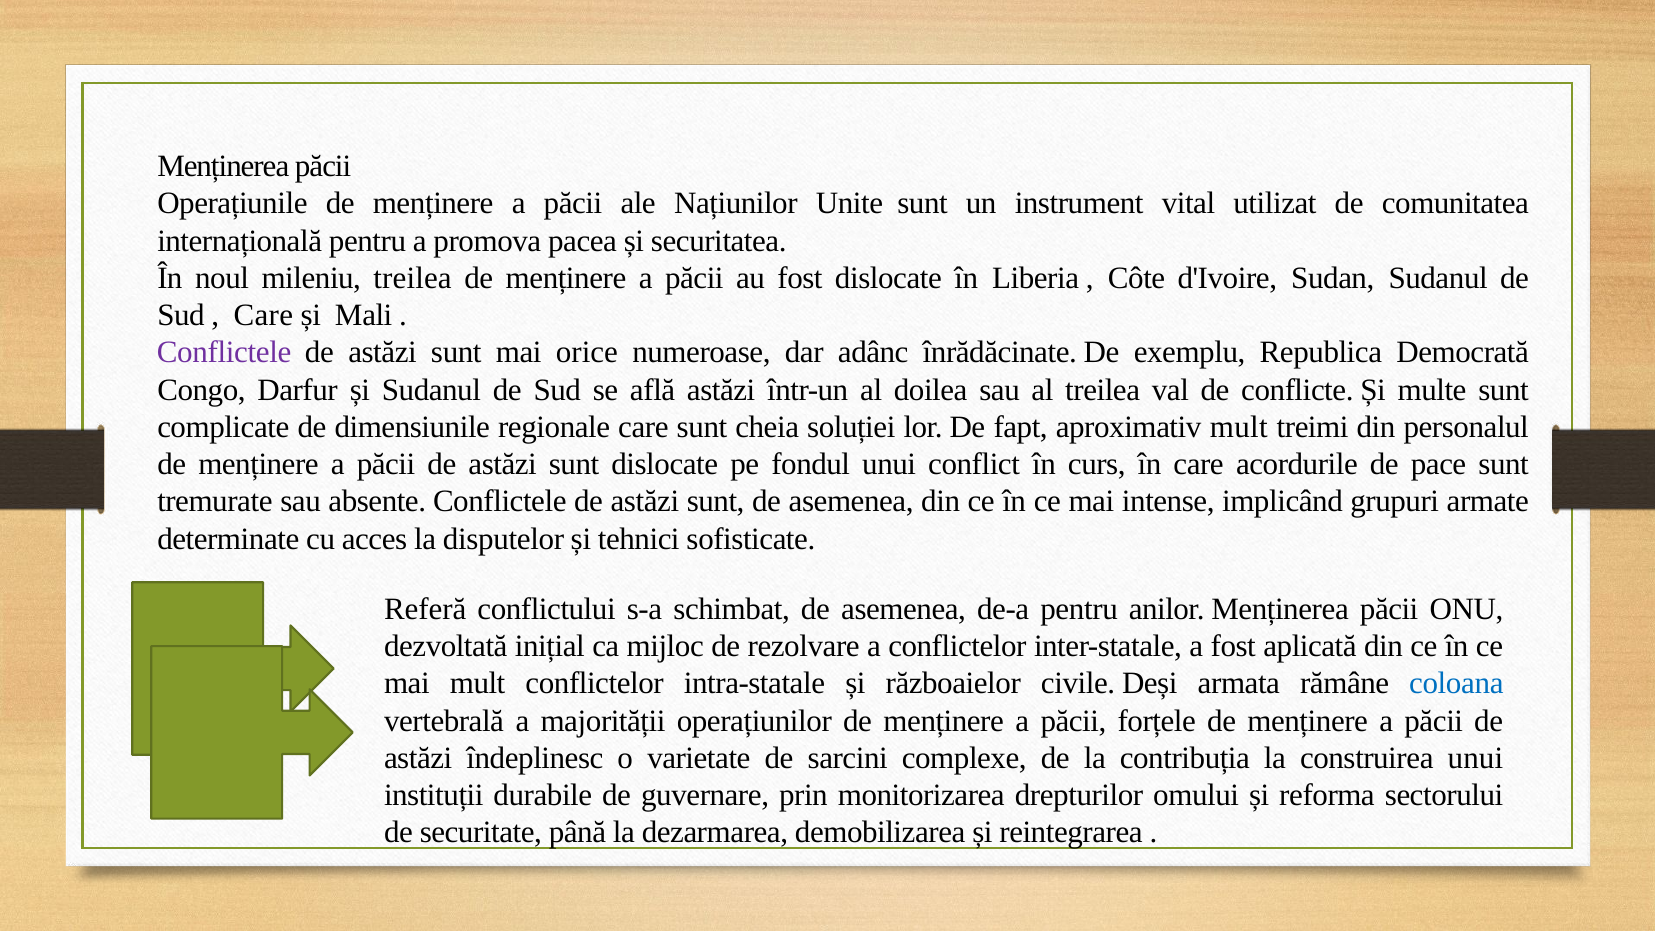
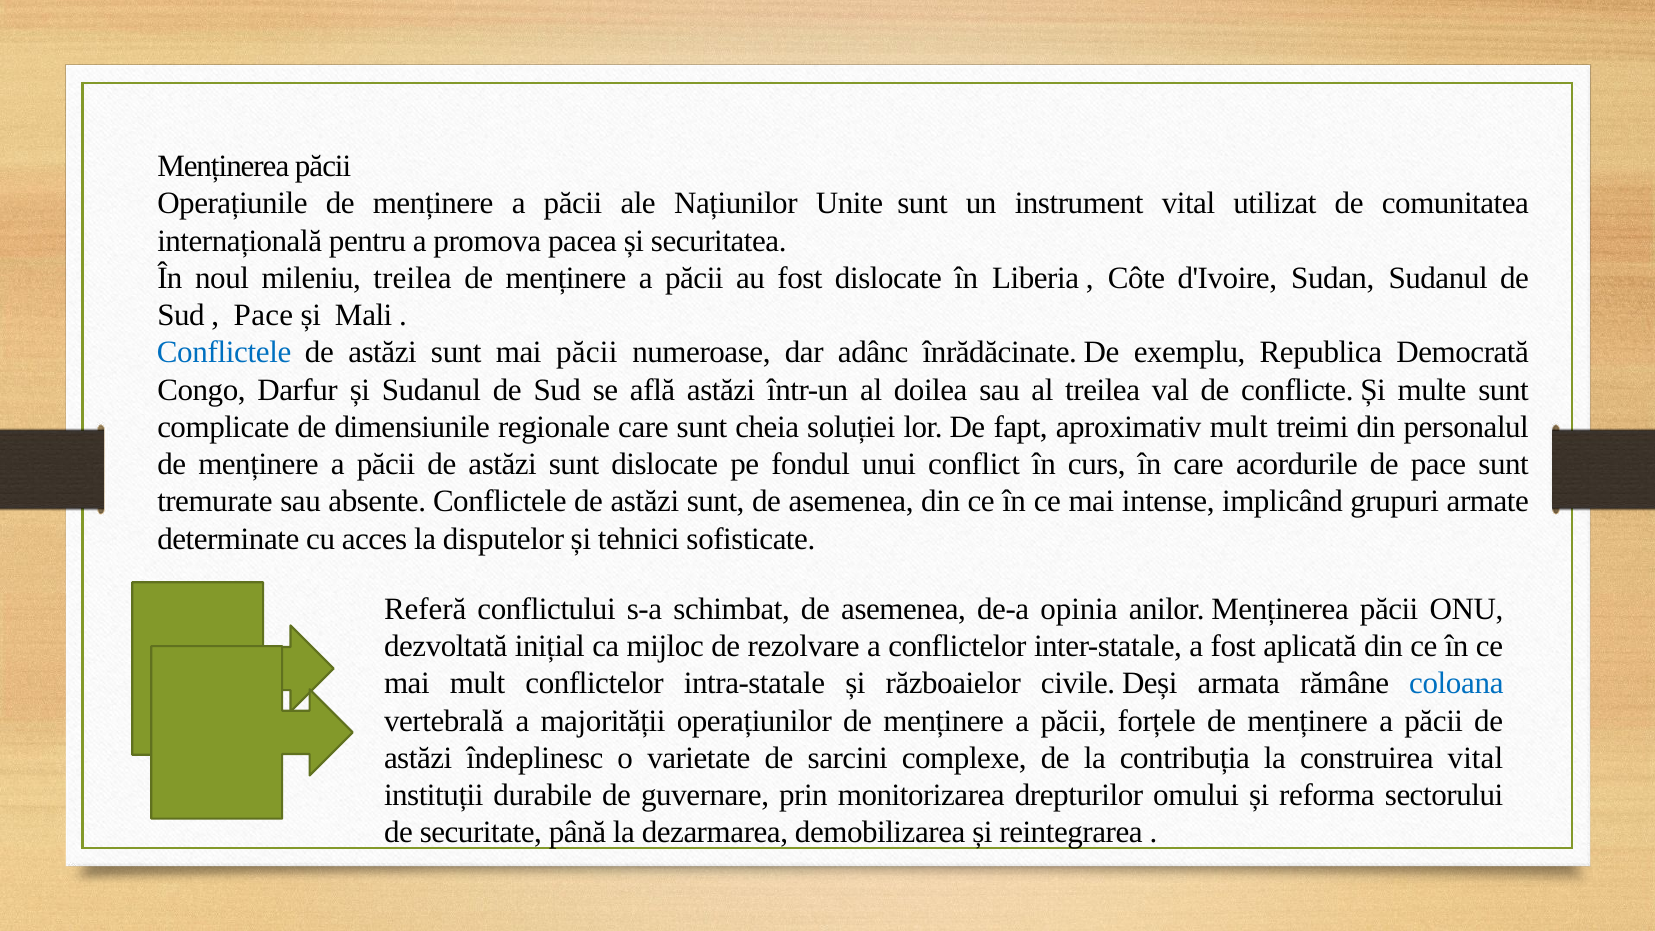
Care at (263, 315): Care -> Pace
Conflictele at (224, 353) colour: purple -> blue
mai orice: orice -> păcii
de-a pentru: pentru -> opinia
construirea unui: unui -> vital
